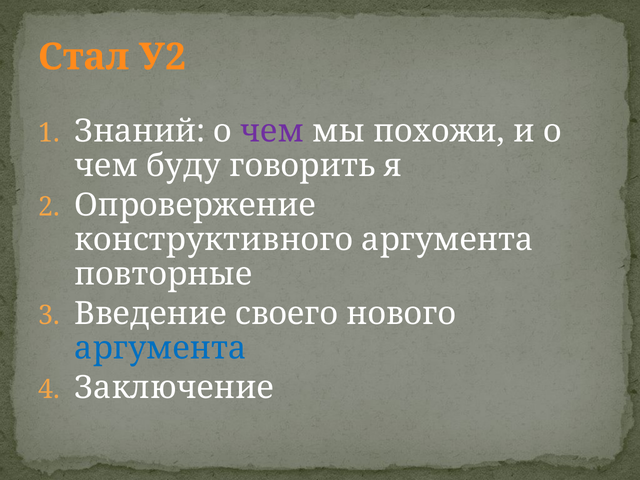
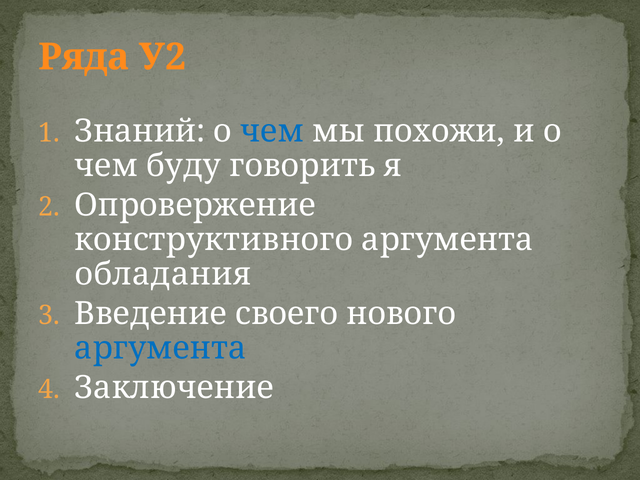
Стал: Стал -> Ряда
чем at (272, 131) colour: purple -> blue
повторные: повторные -> обладания
